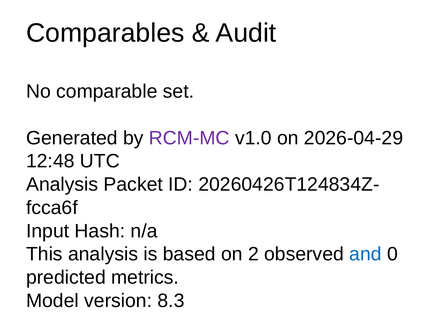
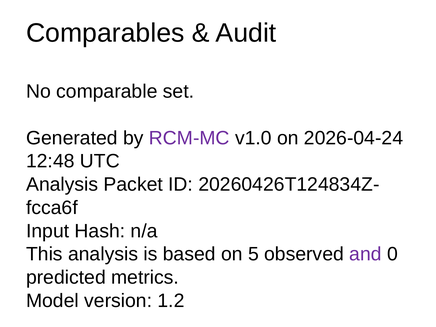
2026-04-29: 2026-04-29 -> 2026-04-24
2: 2 -> 5
and colour: blue -> purple
8.3: 8.3 -> 1.2
